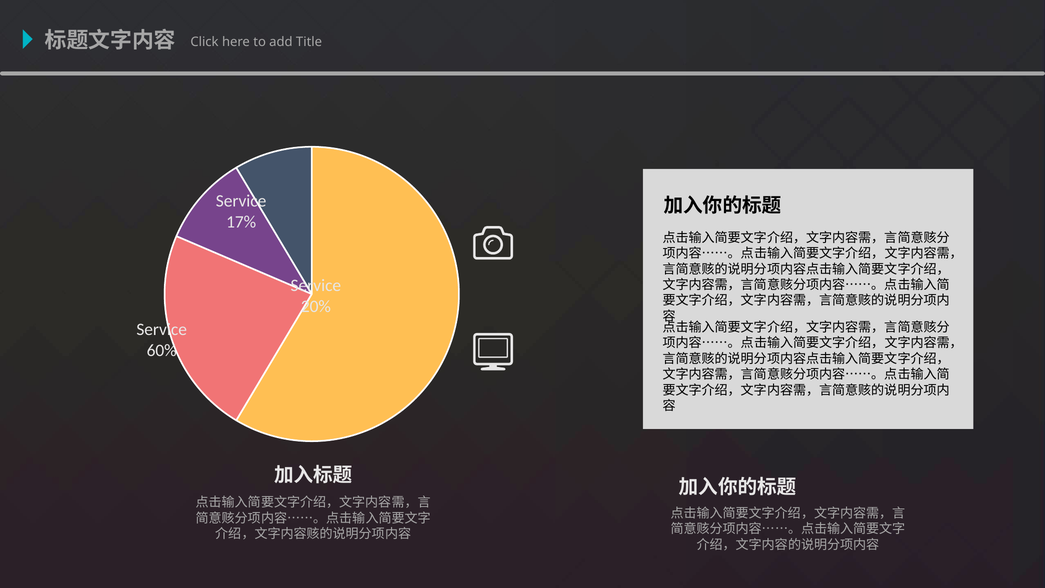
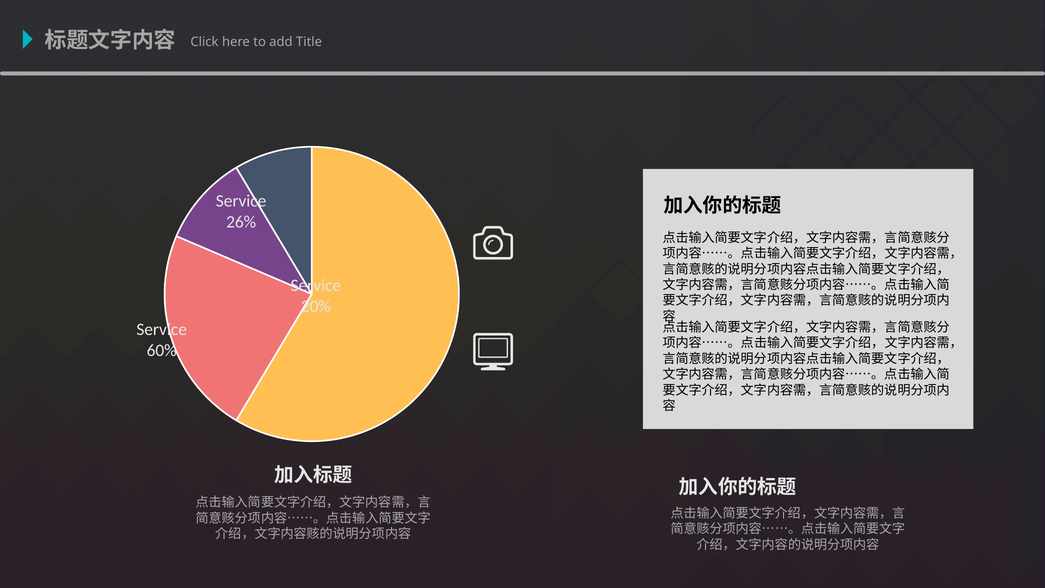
17%: 17% -> 26%
